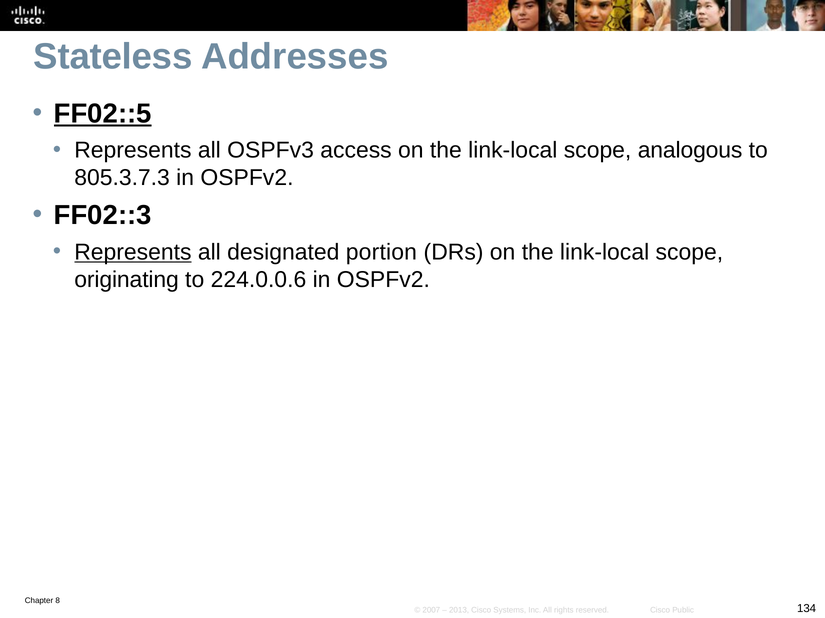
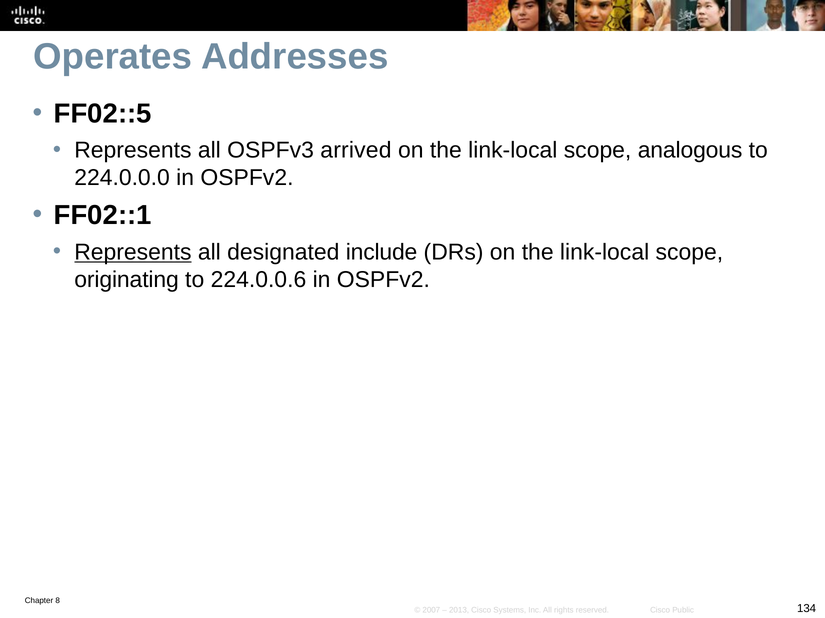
Stateless: Stateless -> Operates
FF02::5 underline: present -> none
access: access -> arrived
805.3.7.3: 805.3.7.3 -> 224.0.0.0
FF02::3: FF02::3 -> FF02::1
portion: portion -> include
